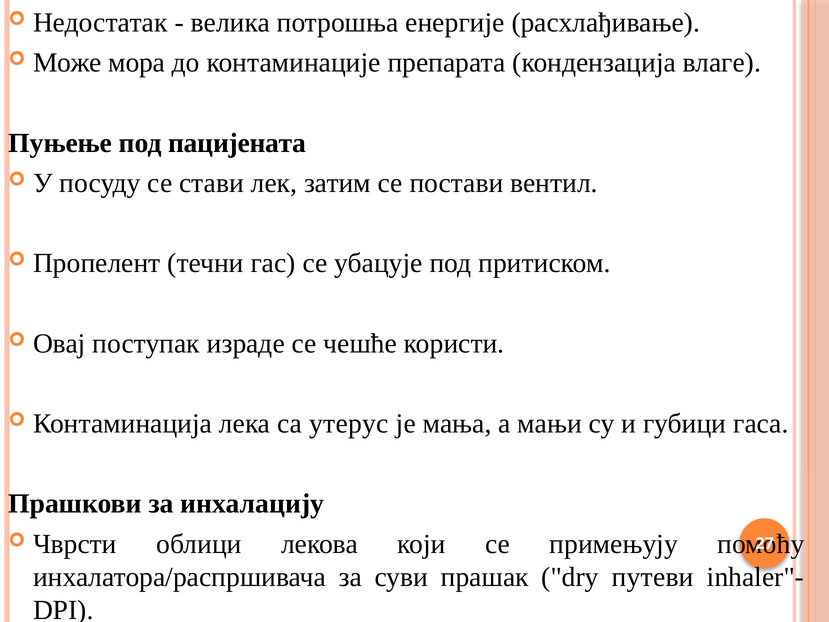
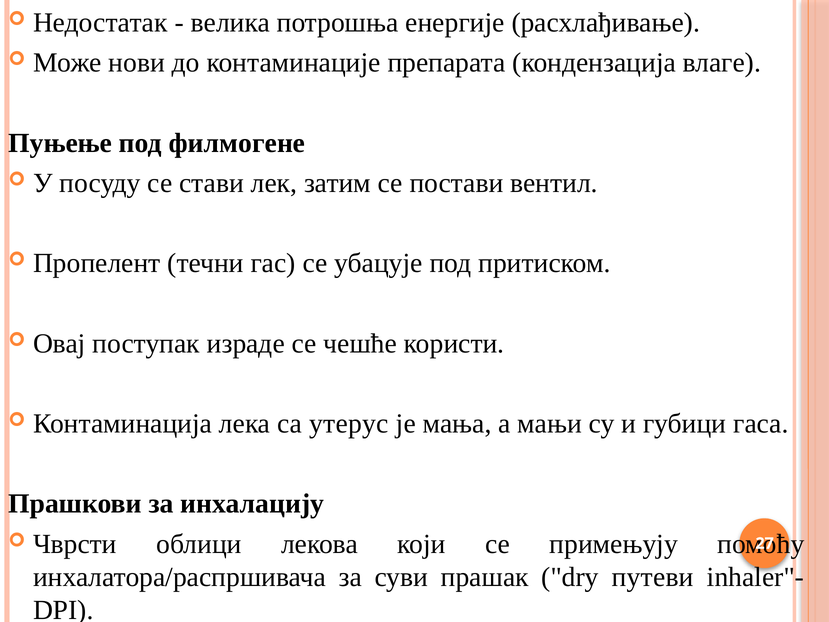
мора: мора -> нови
пацијената: пацијената -> филмогене
